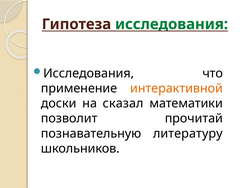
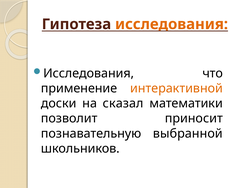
исследования at (172, 24) colour: green -> orange
прочитай: прочитай -> приносит
литературу: литературу -> выбранной
